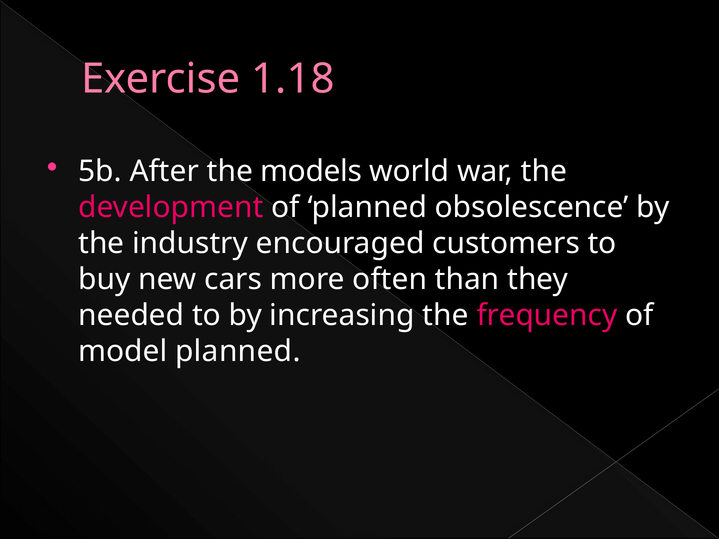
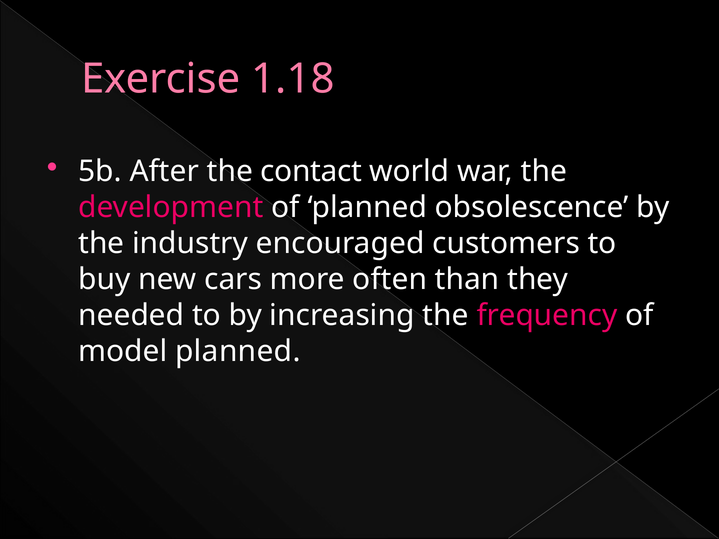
models: models -> contact
